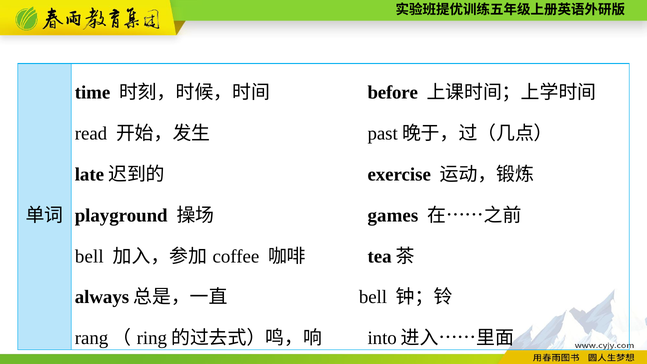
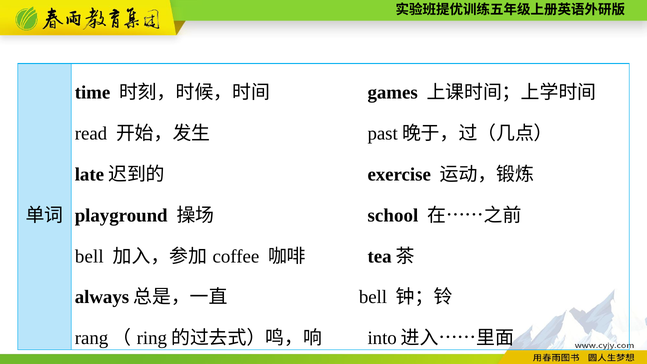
before: before -> games
games: games -> school
